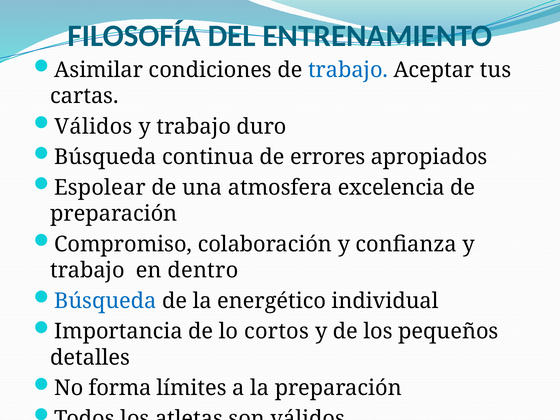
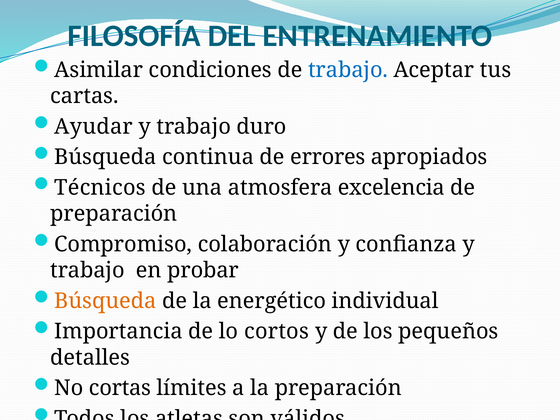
Válidos at (94, 127): Válidos -> Ayudar
Espolear: Espolear -> Técnicos
dentro: dentro -> probar
Búsqueda at (105, 301) colour: blue -> orange
forma: forma -> cortas
